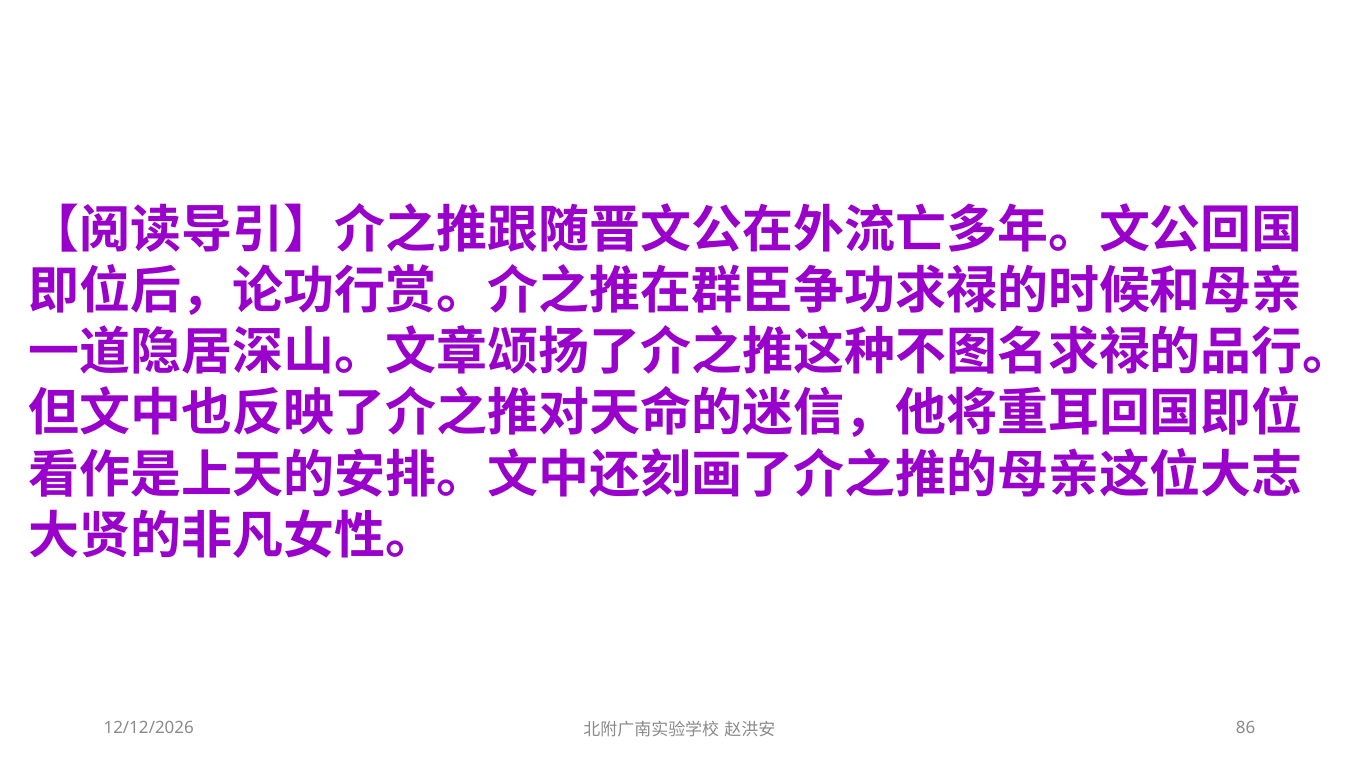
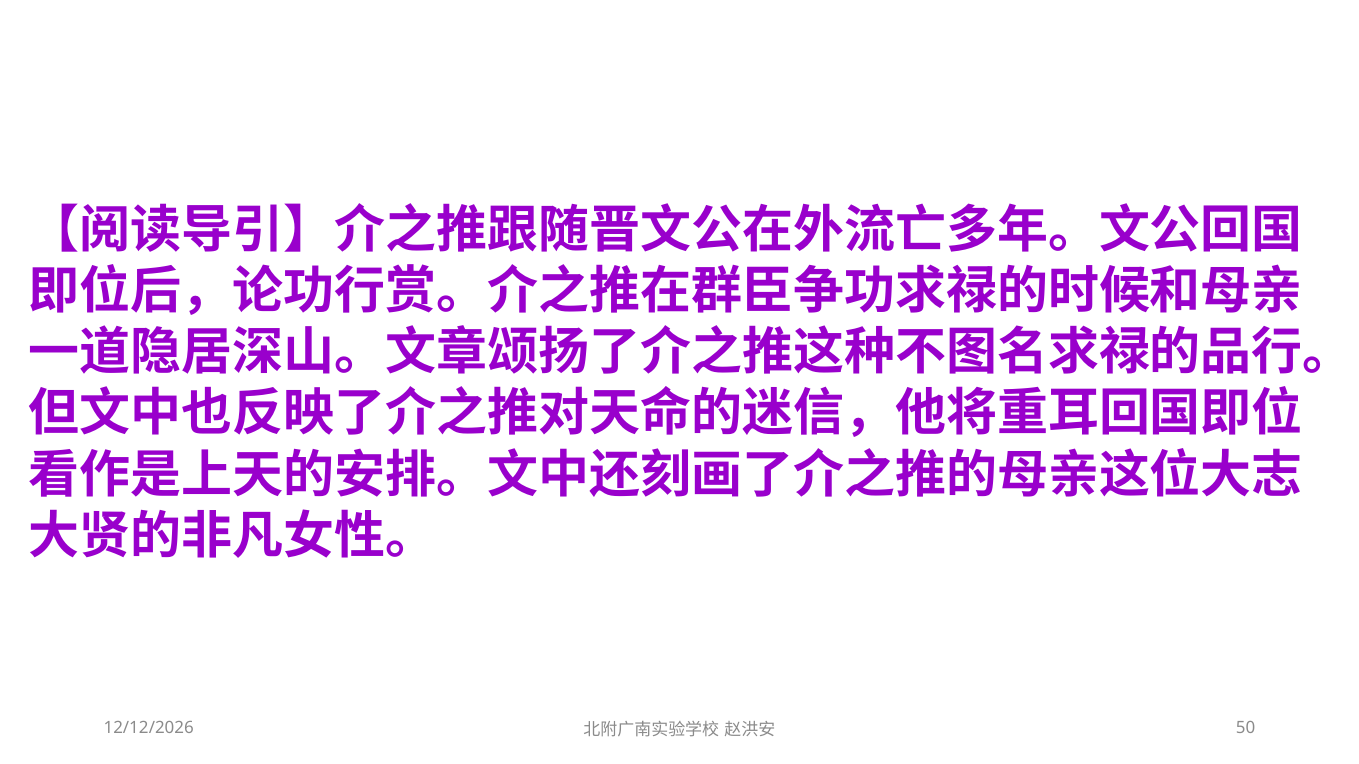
86: 86 -> 50
